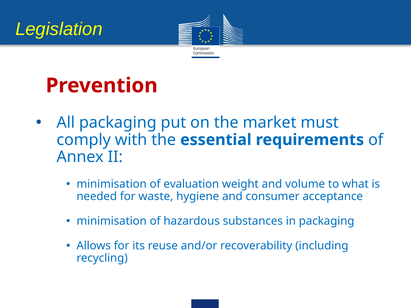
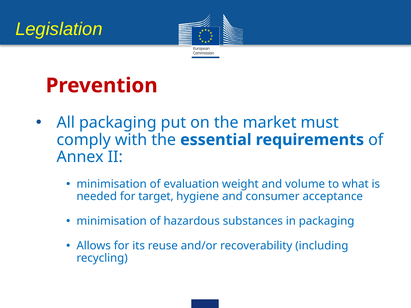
waste: waste -> target
